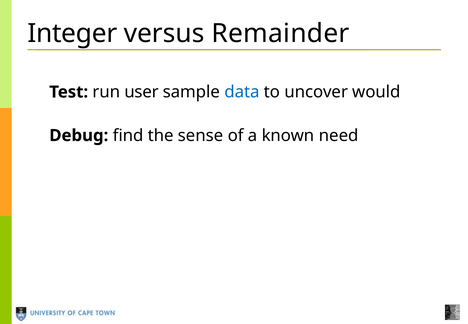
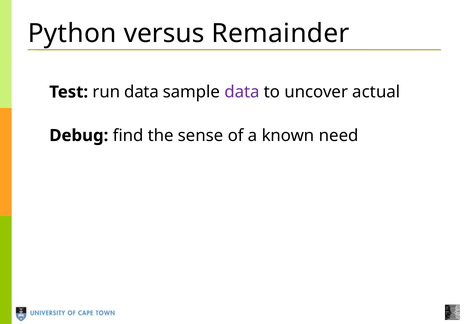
Integer: Integer -> Python
run user: user -> data
data at (242, 92) colour: blue -> purple
would: would -> actual
